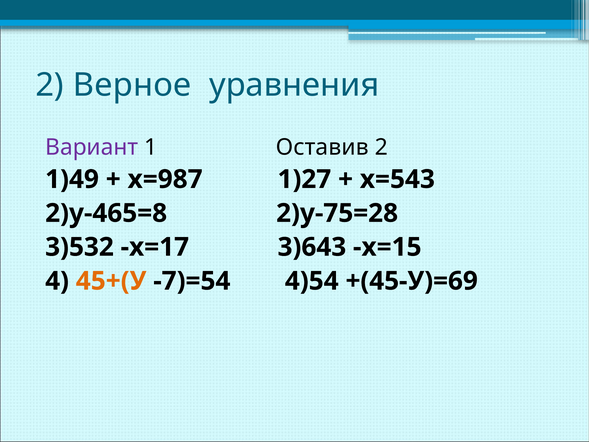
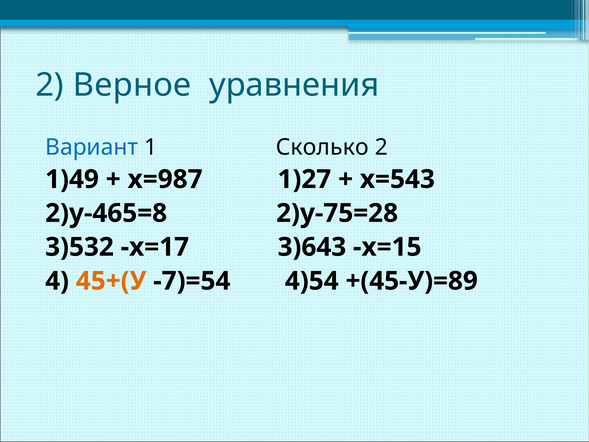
Вариант colour: purple -> blue
Оставив: Оставив -> Сколько
+(45-У)=69: +(45-У)=69 -> +(45-У)=89
